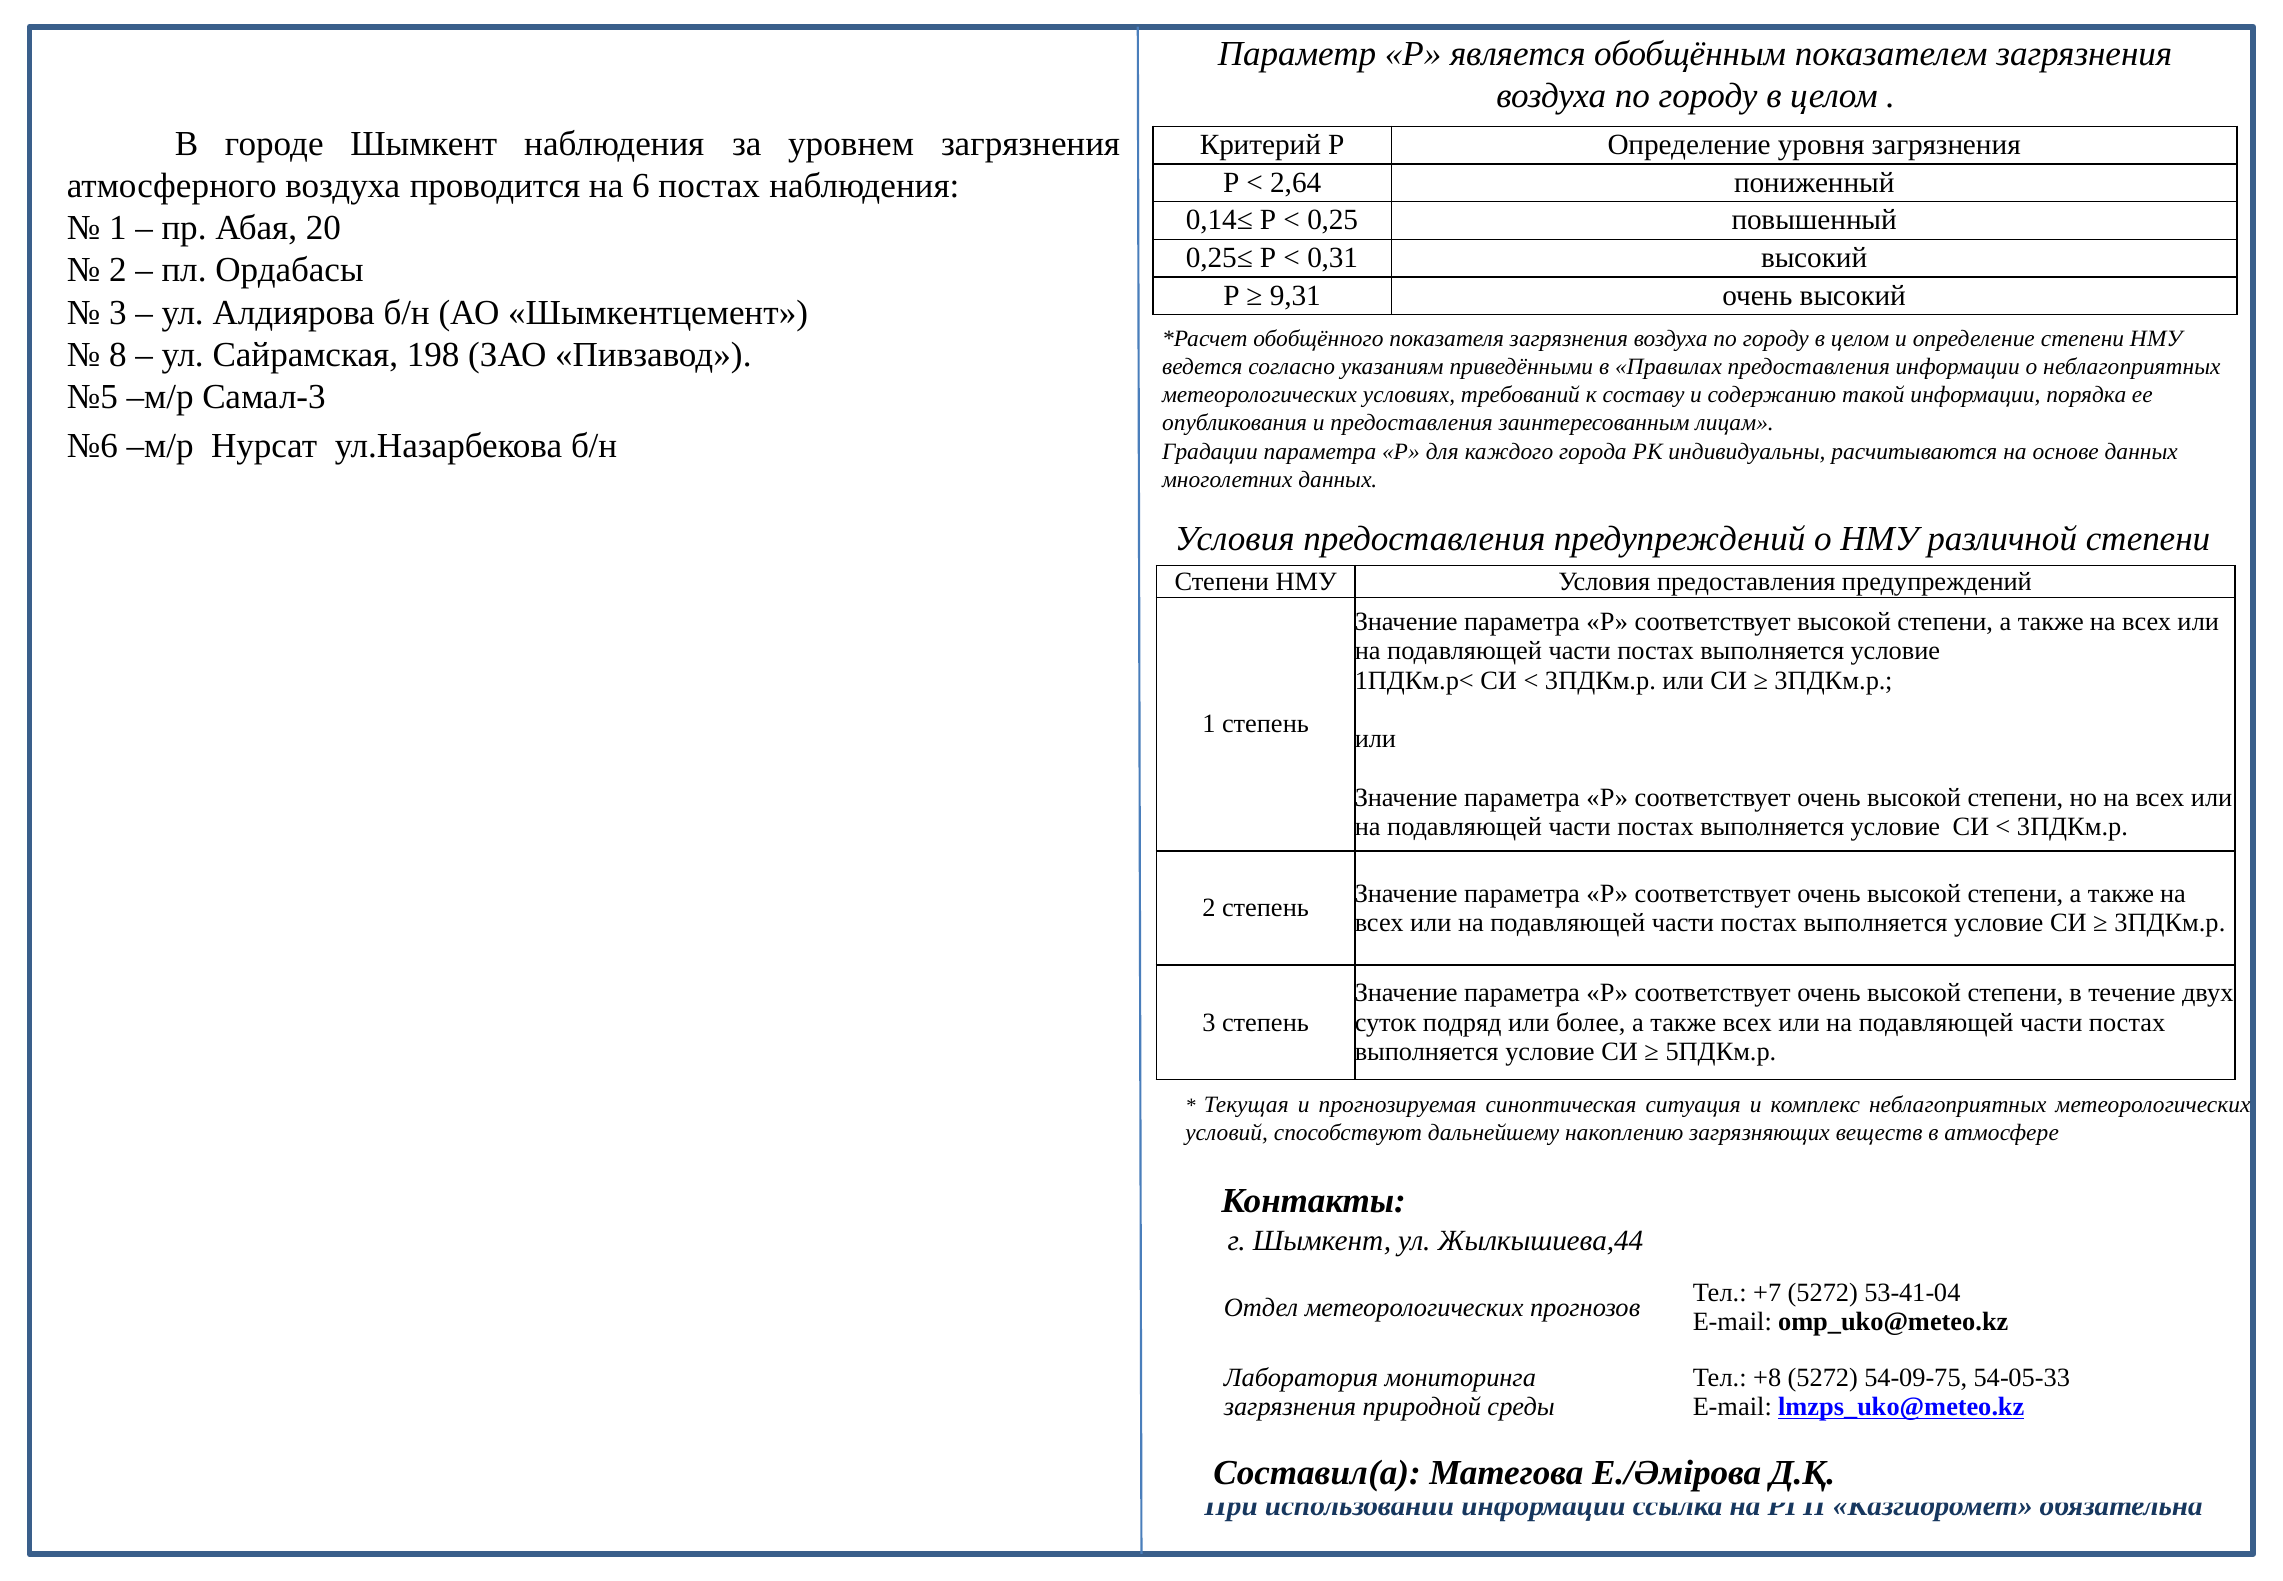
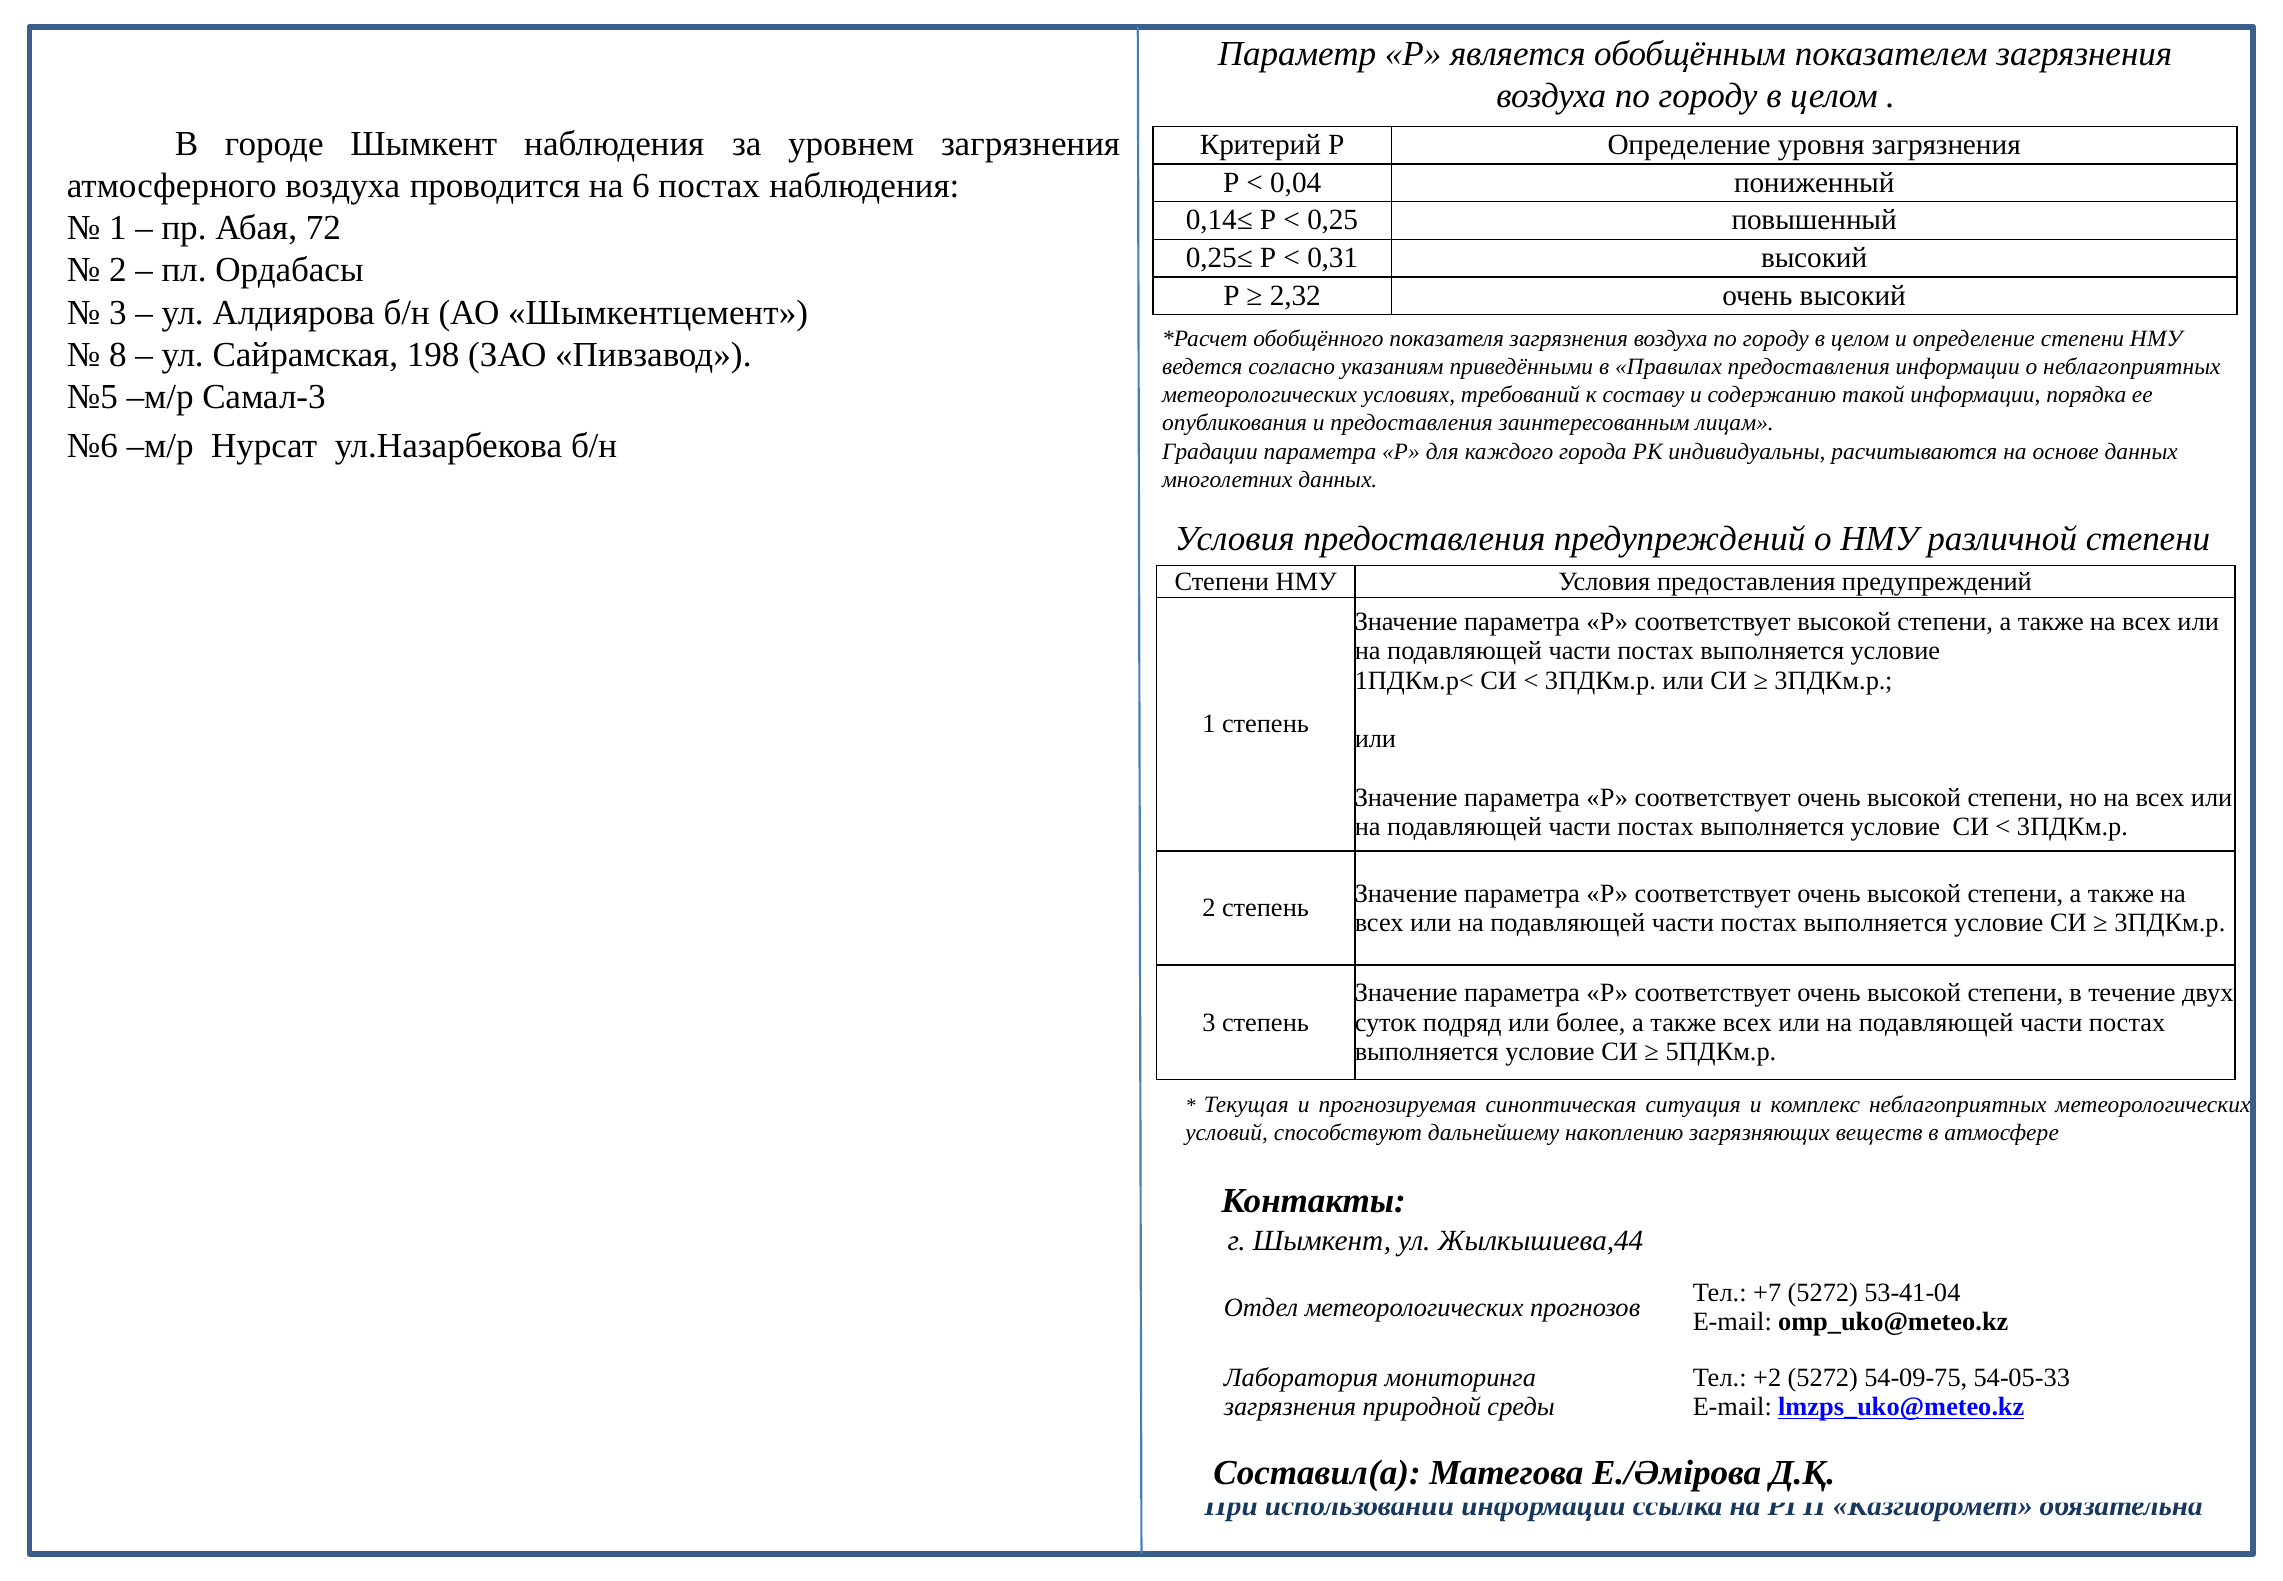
2,64: 2,64 -> 0,04
20: 20 -> 72
9,31: 9,31 -> 2,32
+8: +8 -> +2
